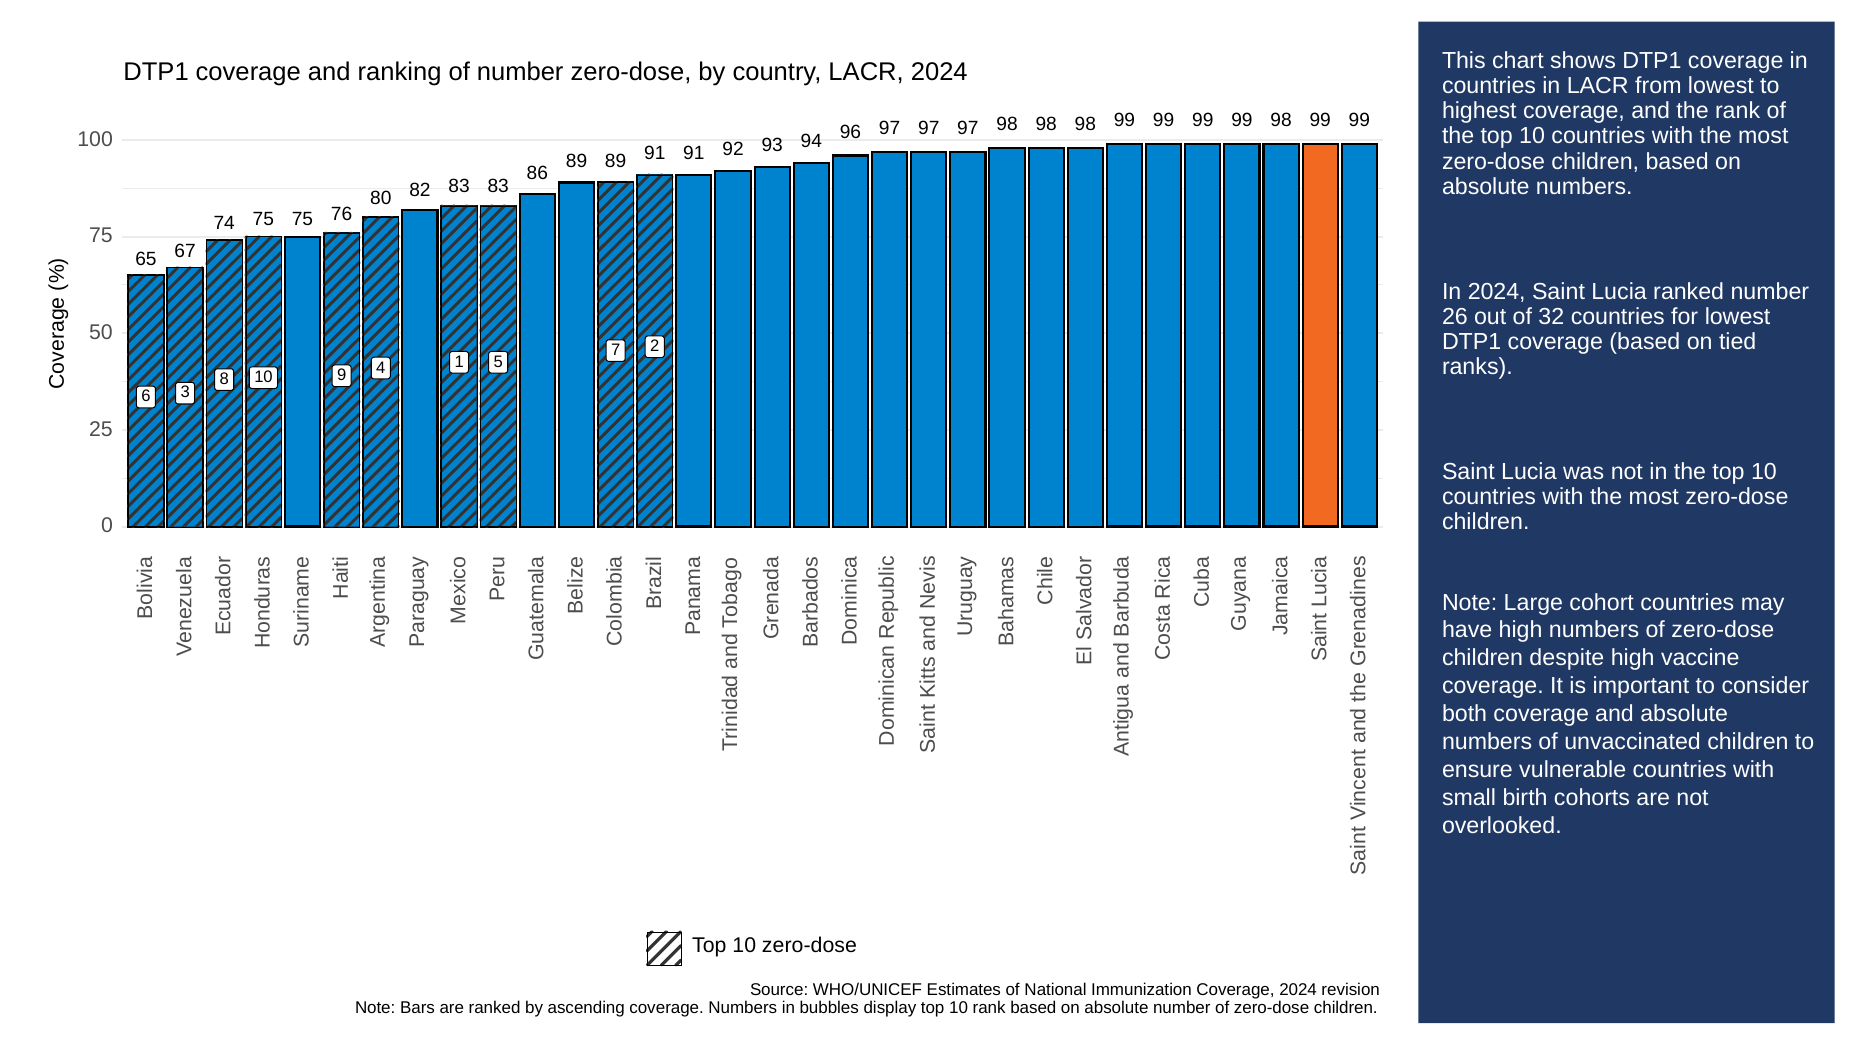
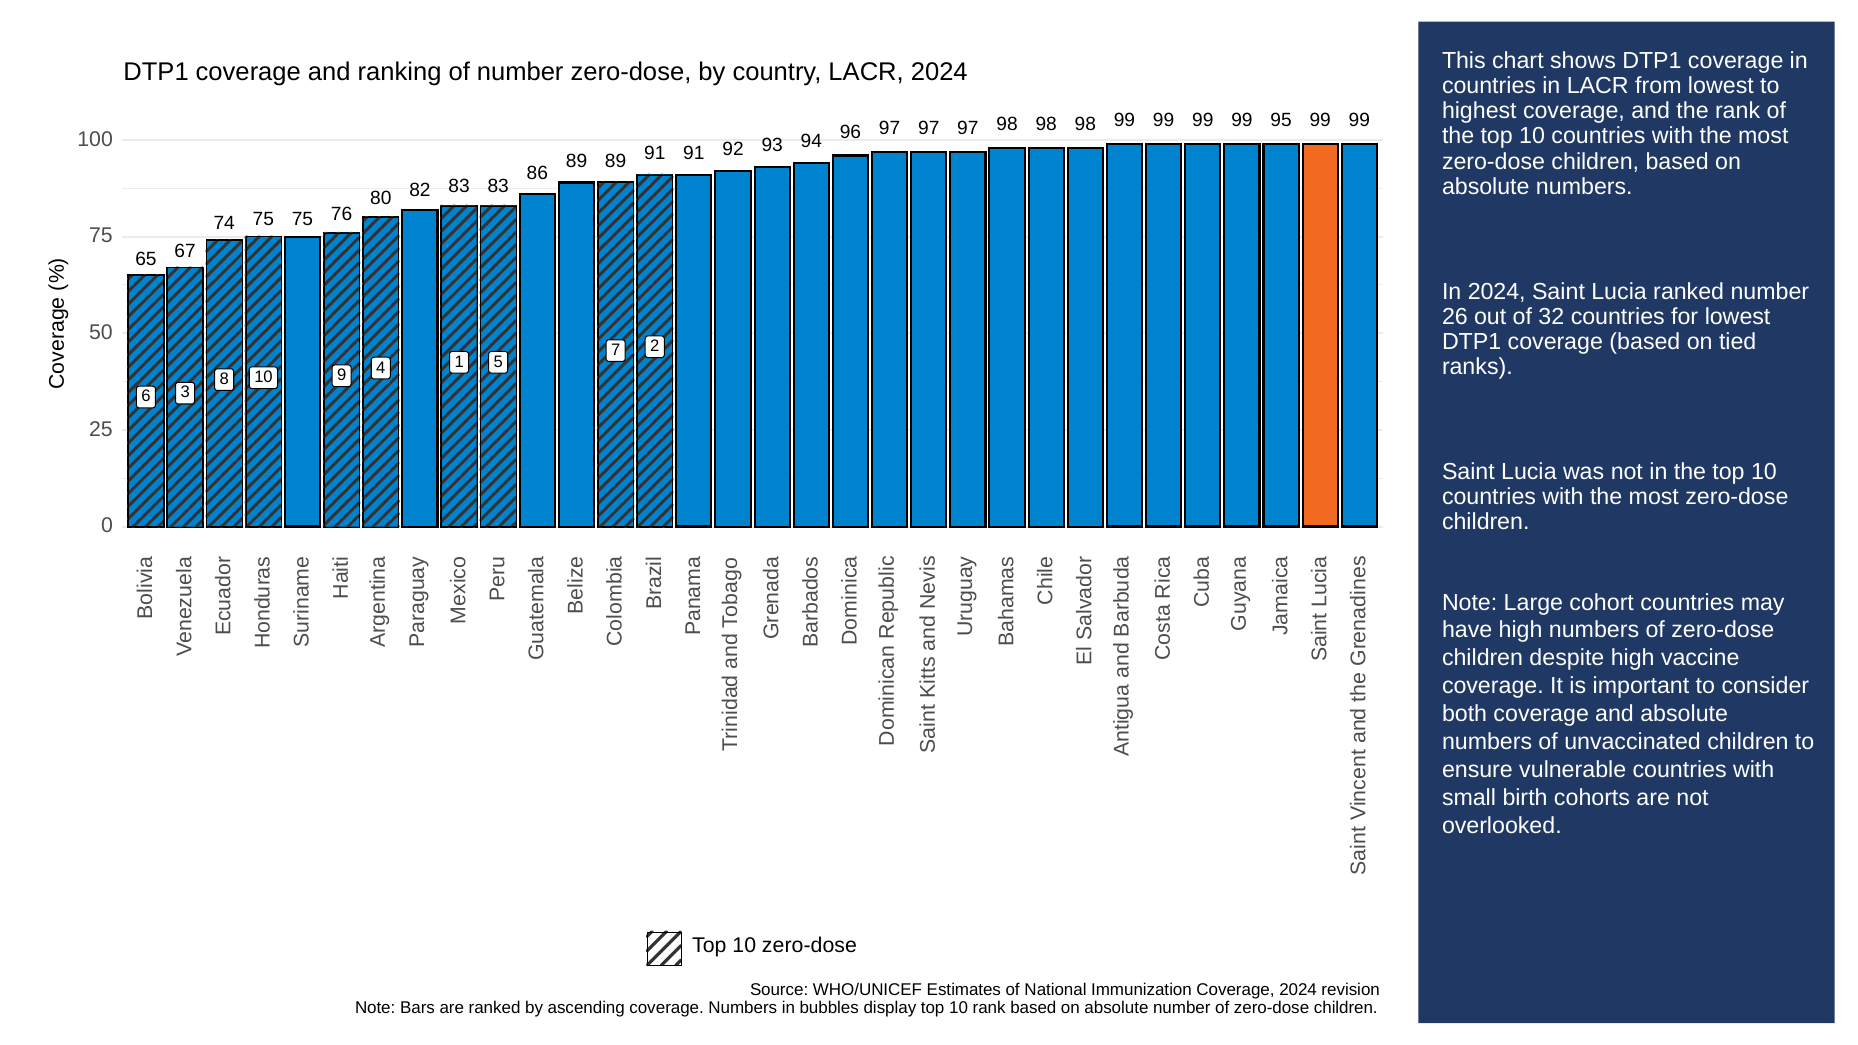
99 98: 98 -> 95
